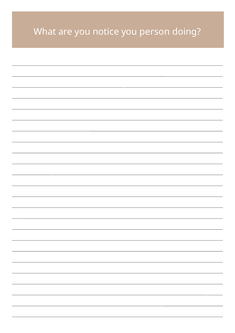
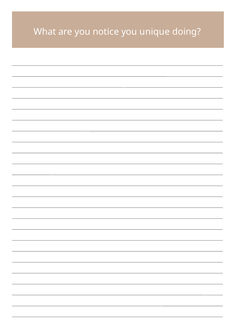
person: person -> unique
